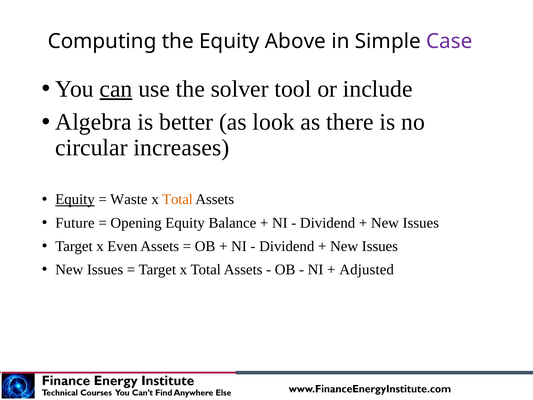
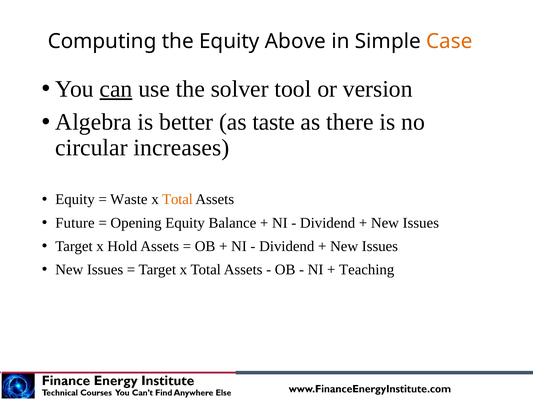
Case colour: purple -> orange
include: include -> version
look: look -> taste
Equity at (75, 199) underline: present -> none
Even: Even -> Hold
Adjusted: Adjusted -> Teaching
